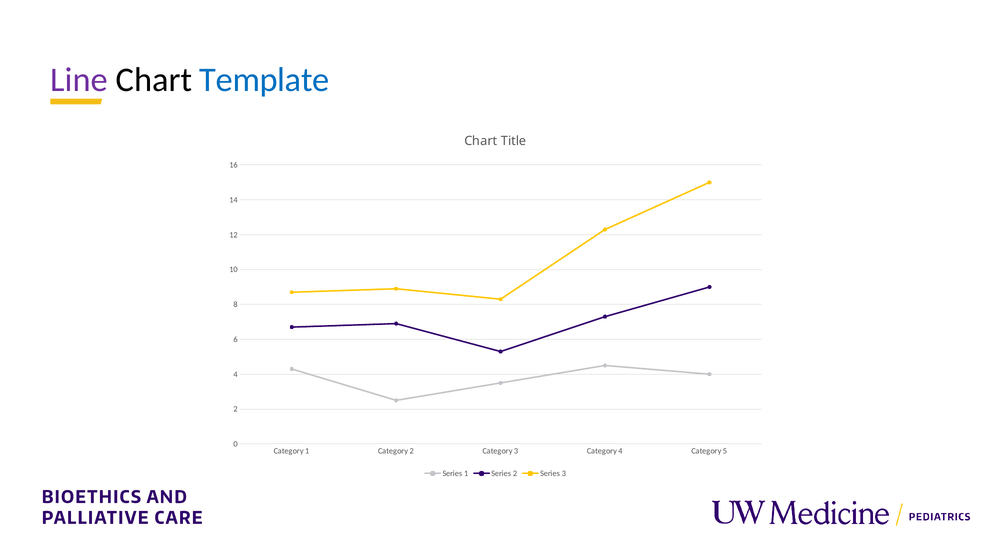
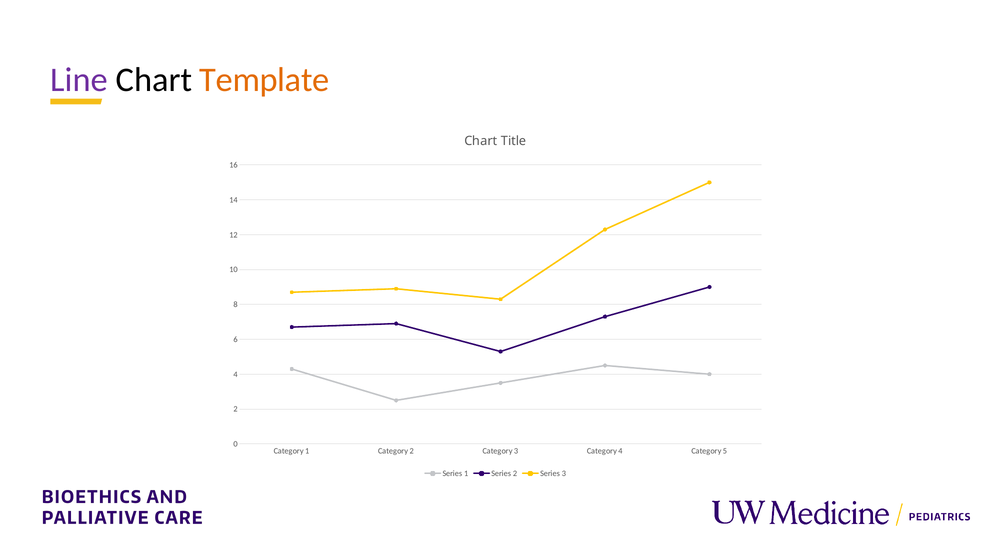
Template colour: blue -> orange
